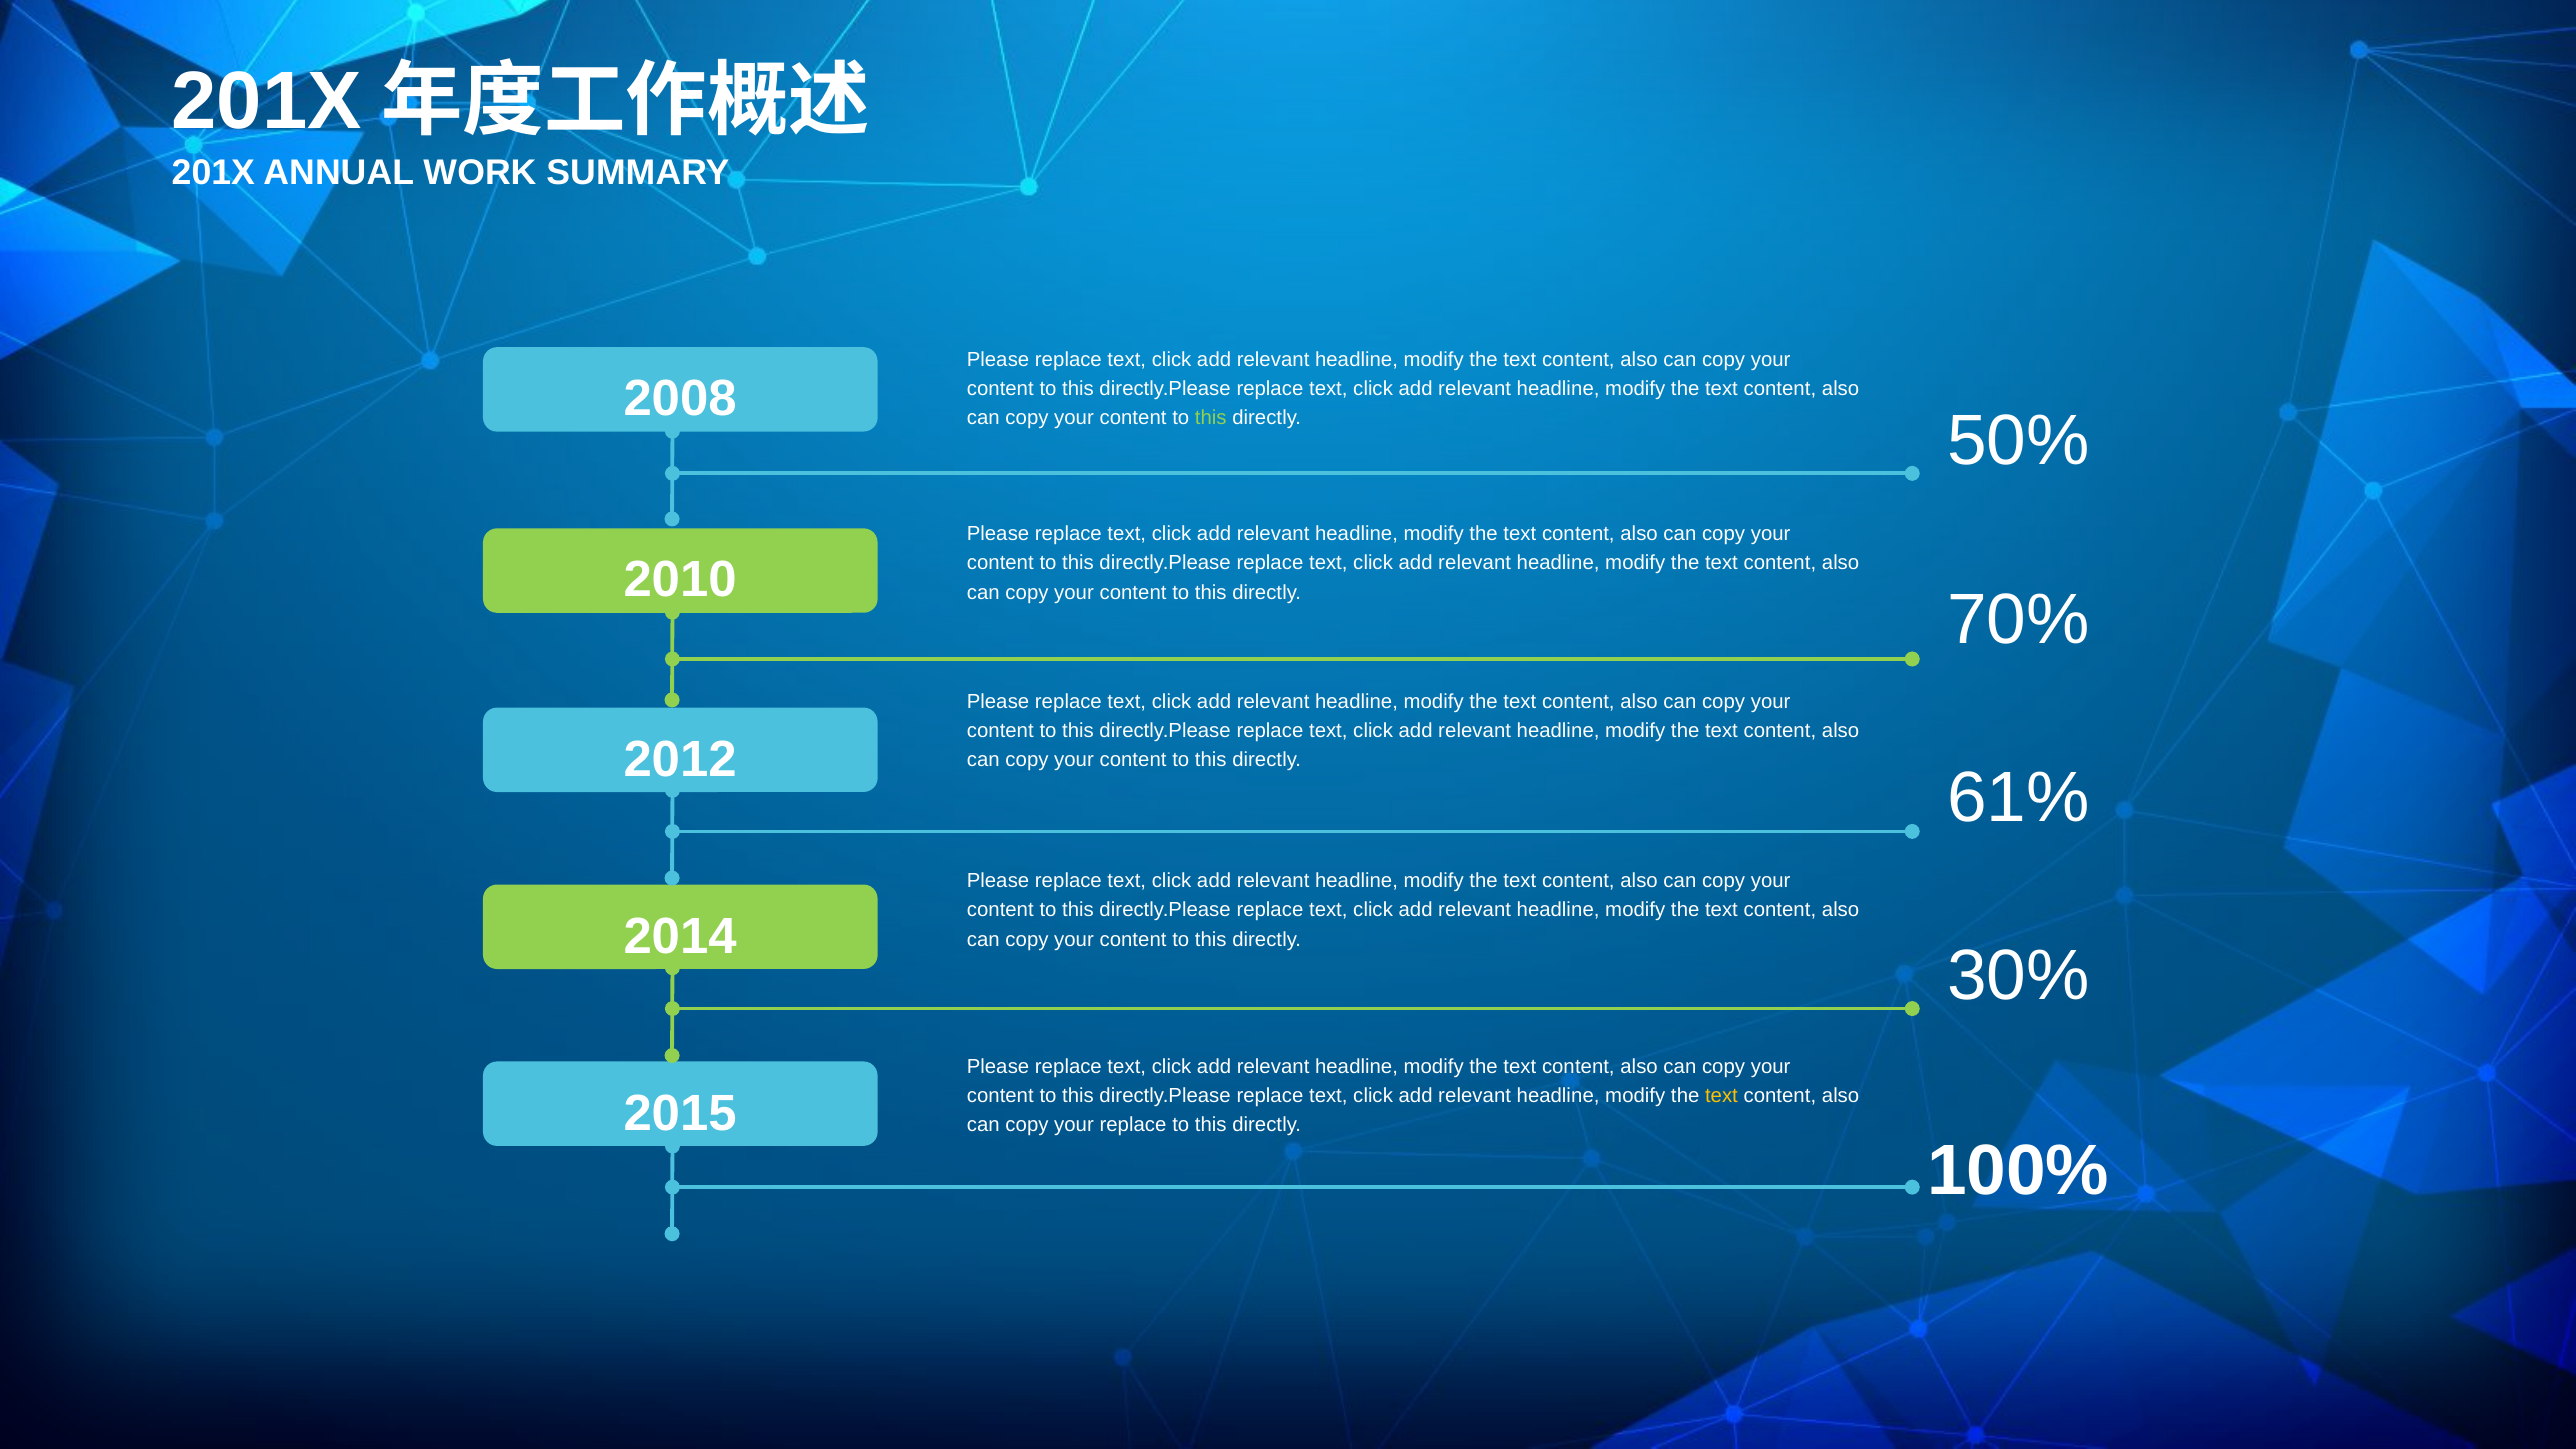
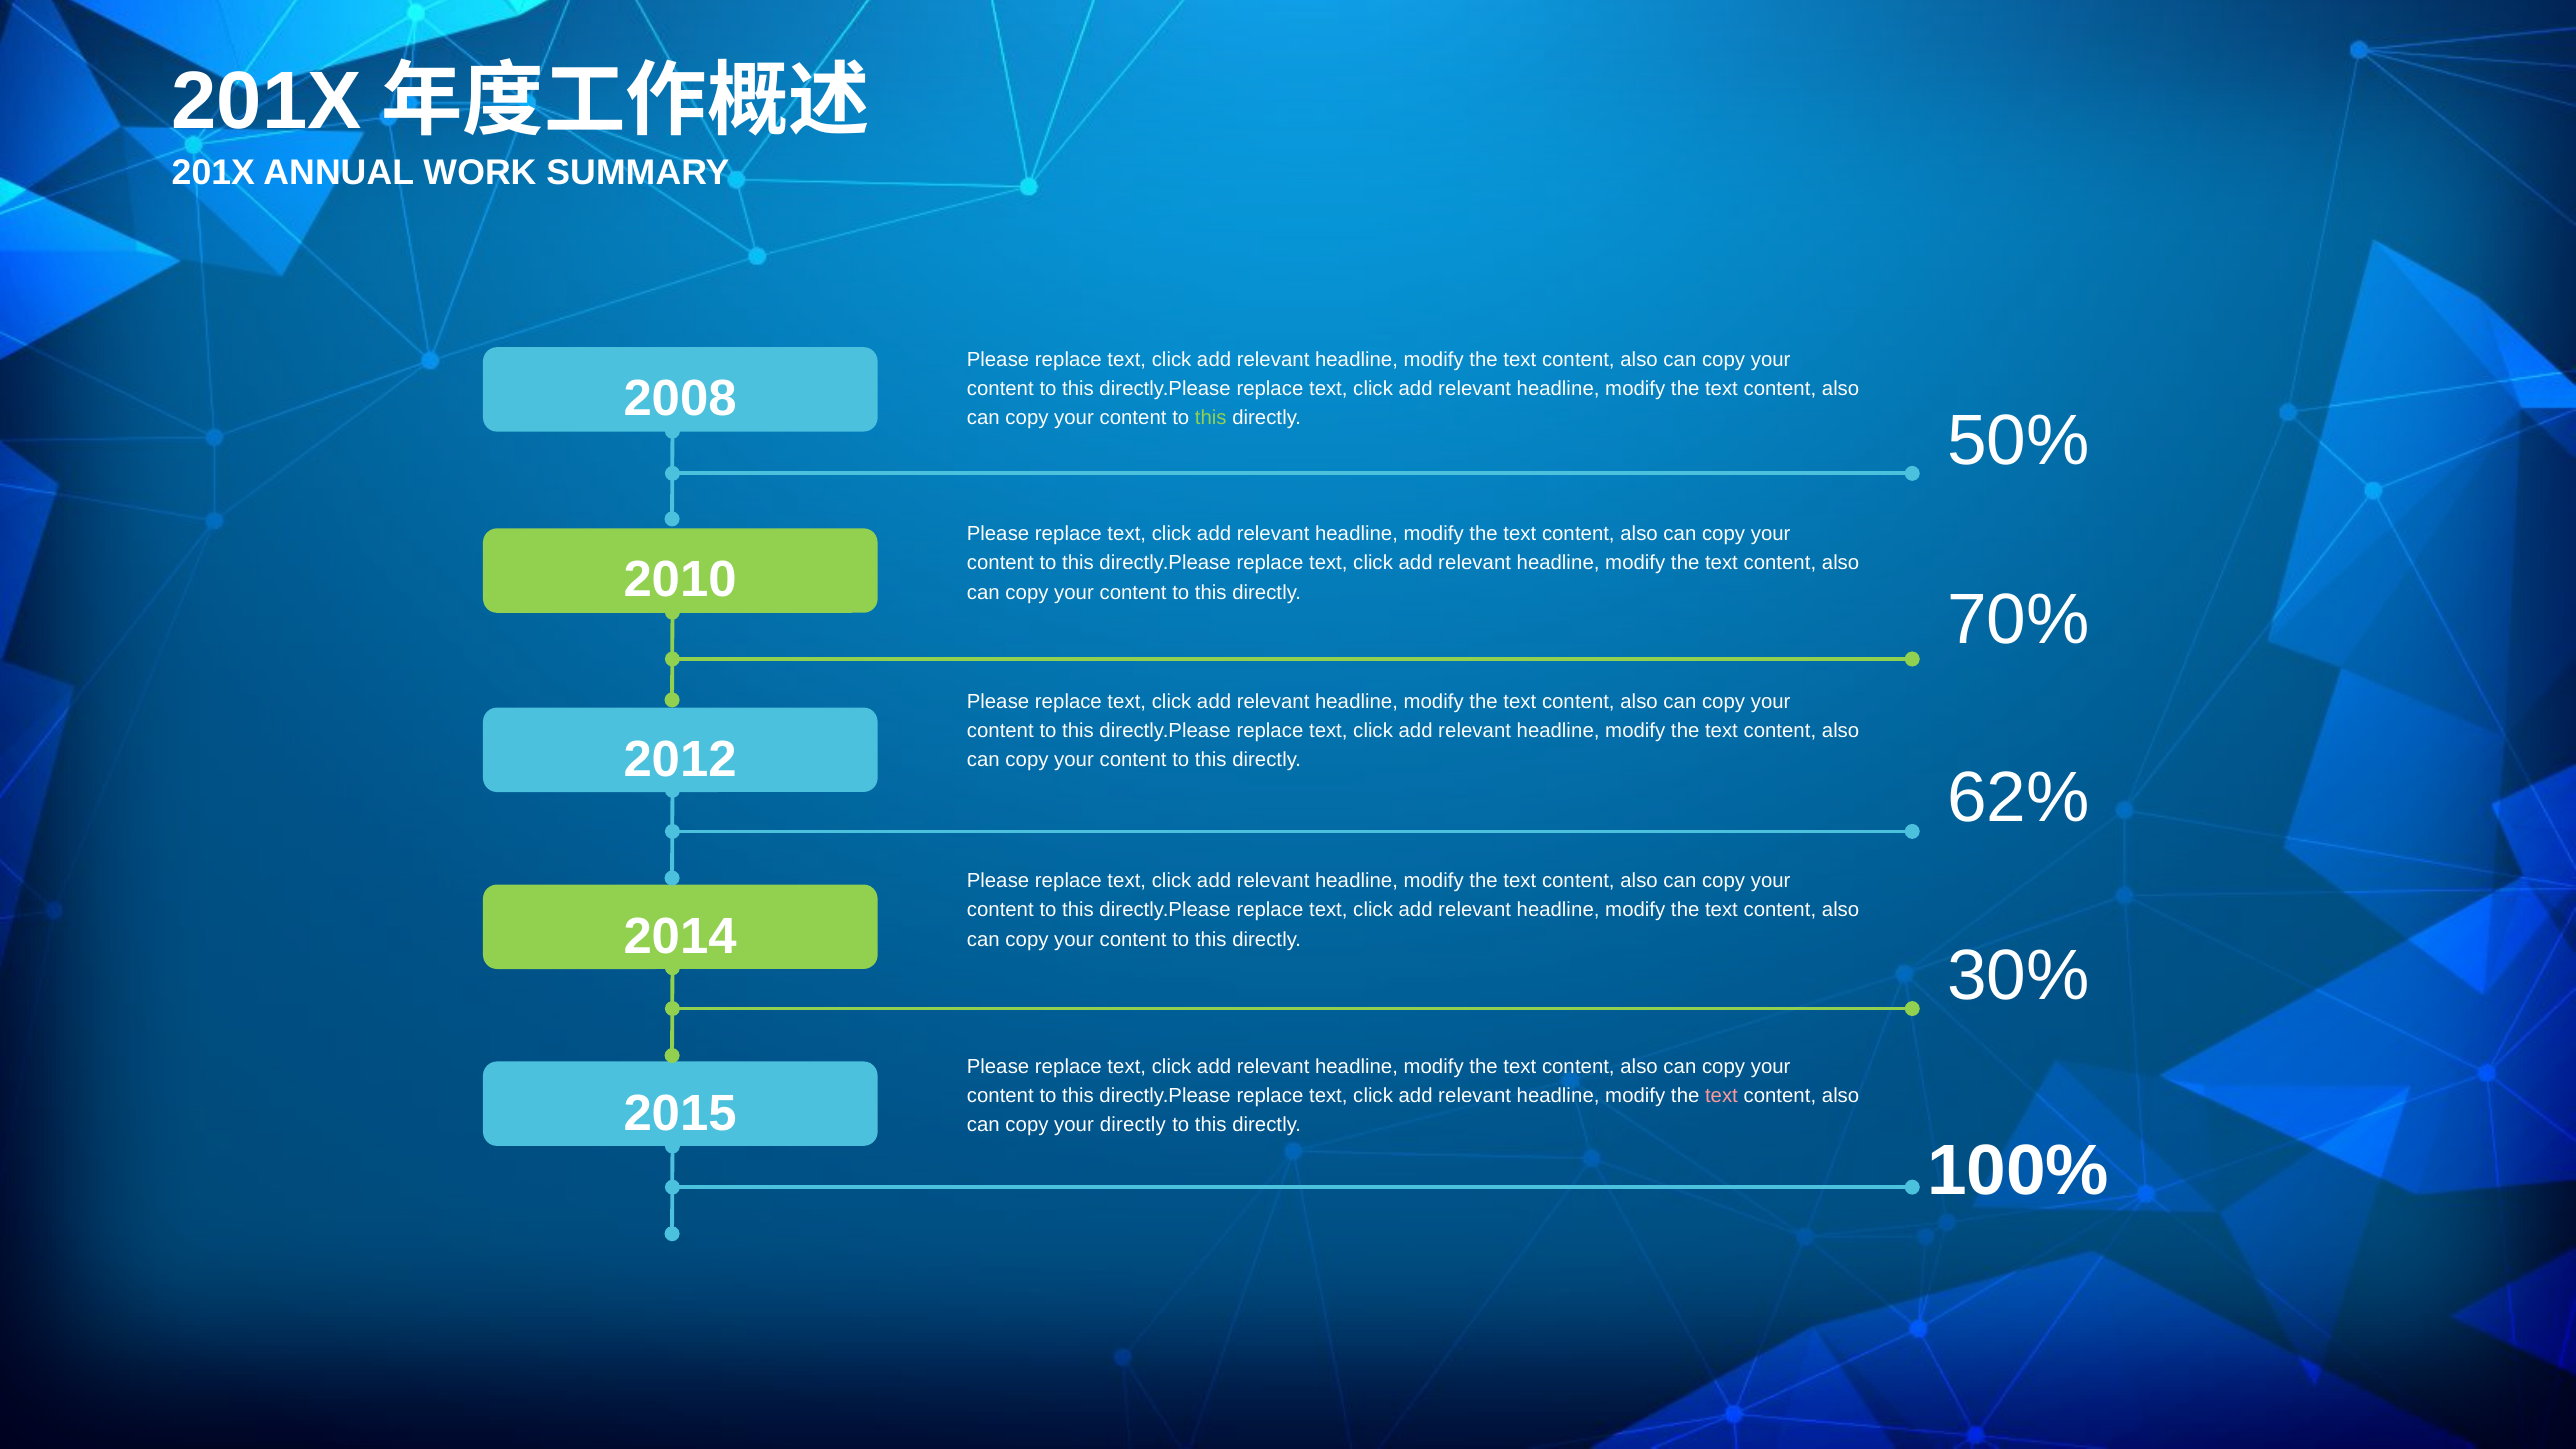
61%: 61% -> 62%
text at (1721, 1095) colour: yellow -> pink
your replace: replace -> directly
